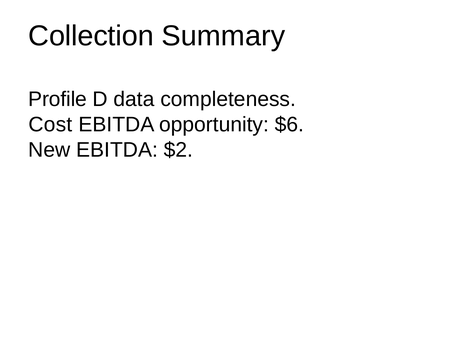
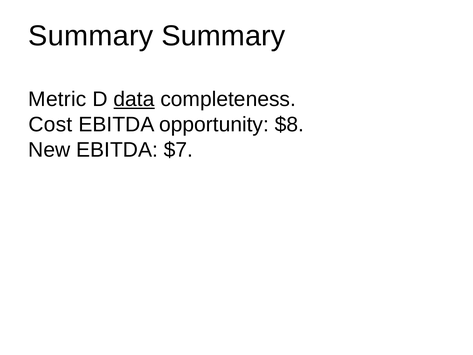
Collection at (91, 36): Collection -> Summary
Profile: Profile -> Metric
data underline: none -> present
$6: $6 -> $8
$2: $2 -> $7
